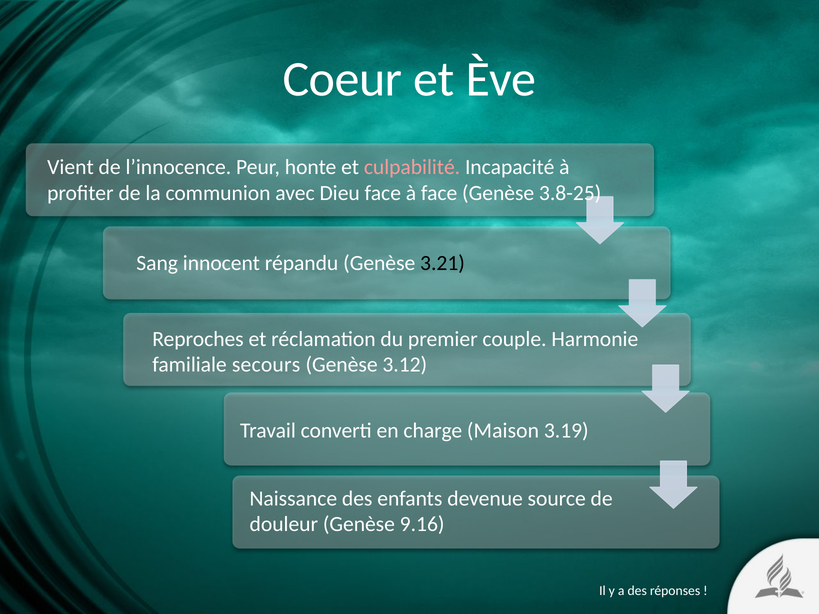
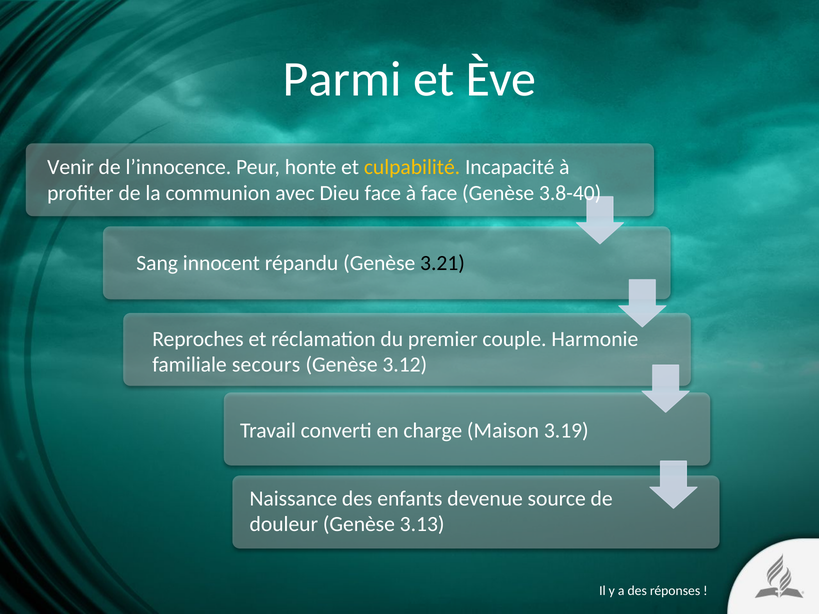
Coeur: Coeur -> Parmi
Vient: Vient -> Venir
culpabilité colour: pink -> yellow
3.8-25: 3.8-25 -> 3.8-40
9.16: 9.16 -> 3.13
